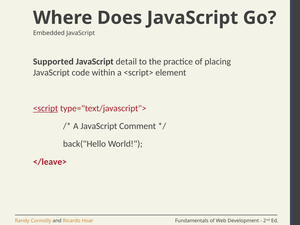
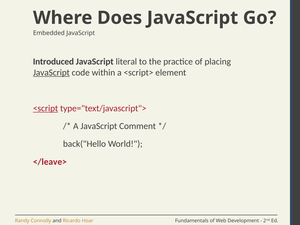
Supported: Supported -> Introduced
detail: detail -> literal
JavaScript at (51, 73) underline: none -> present
